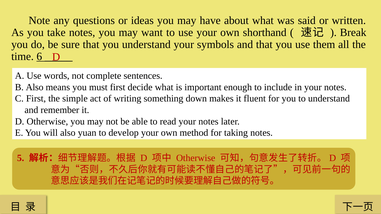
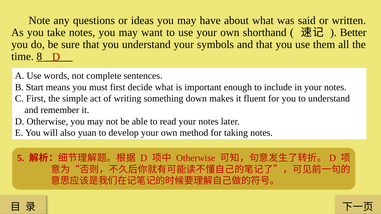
Break: Break -> Better
6: 6 -> 8
B Also: Also -> Start
